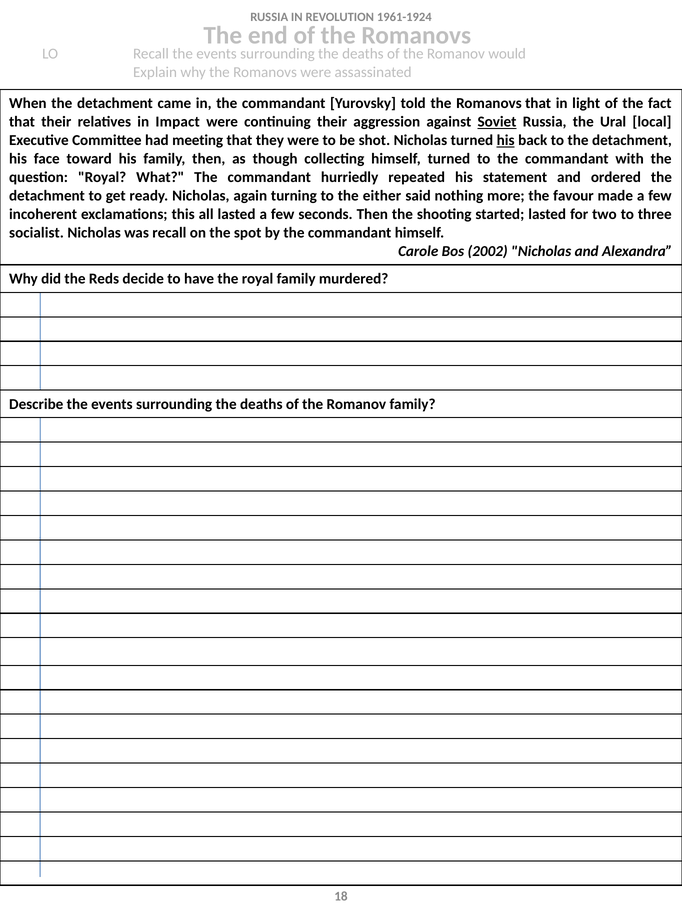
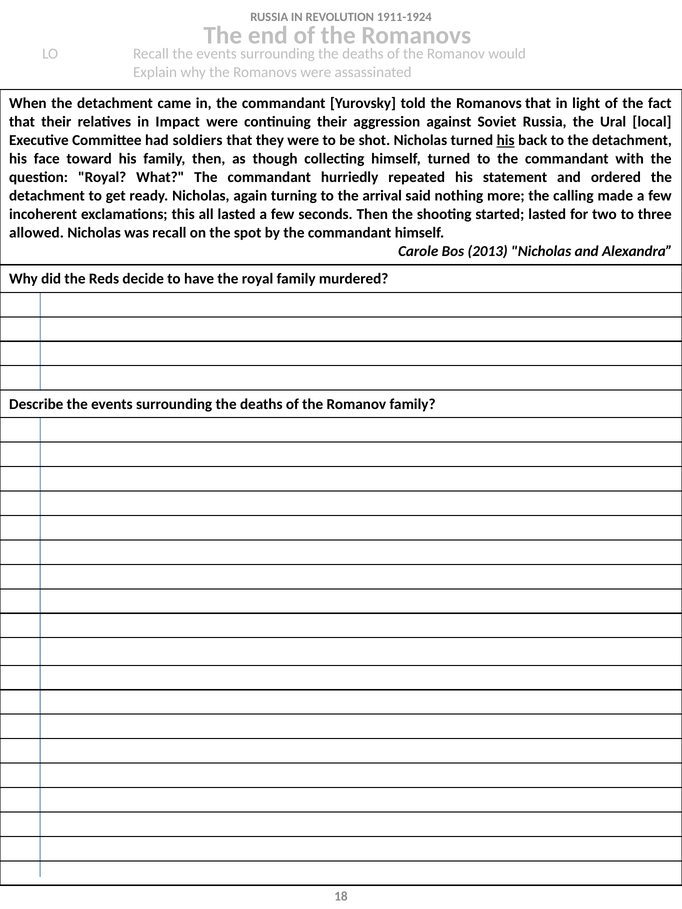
1961-1924: 1961-1924 -> 1911-1924
Soviet underline: present -> none
meeting: meeting -> soldiers
either: either -> arrival
favour: favour -> calling
socialist: socialist -> allowed
2002: 2002 -> 2013
